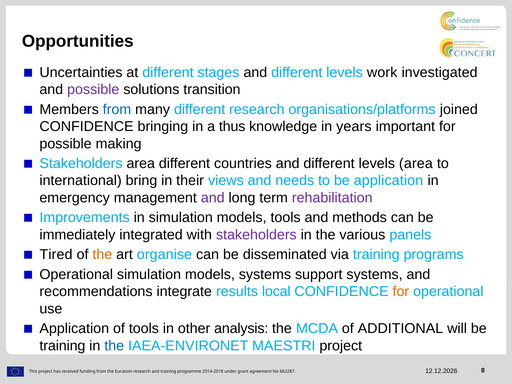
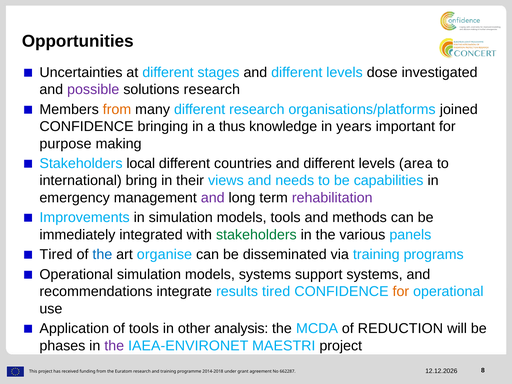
work: work -> dose
solutions transition: transition -> research
from at (117, 109) colour: blue -> orange
possible at (66, 144): possible -> purpose
Stakeholders area: area -> local
be application: application -> capabilities
stakeholders at (256, 235) colour: purple -> green
the at (102, 255) colour: orange -> blue
results local: local -> tired
ADDITIONAL: ADDITIONAL -> REDUCTION
training at (62, 346): training -> phases
the at (114, 346) colour: blue -> purple
